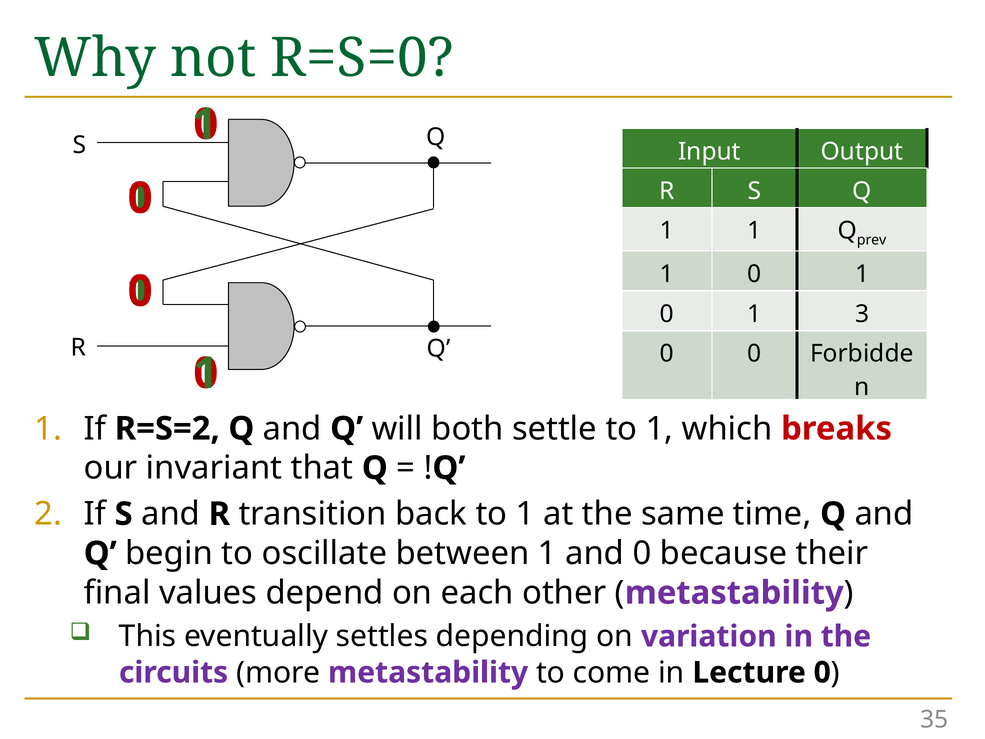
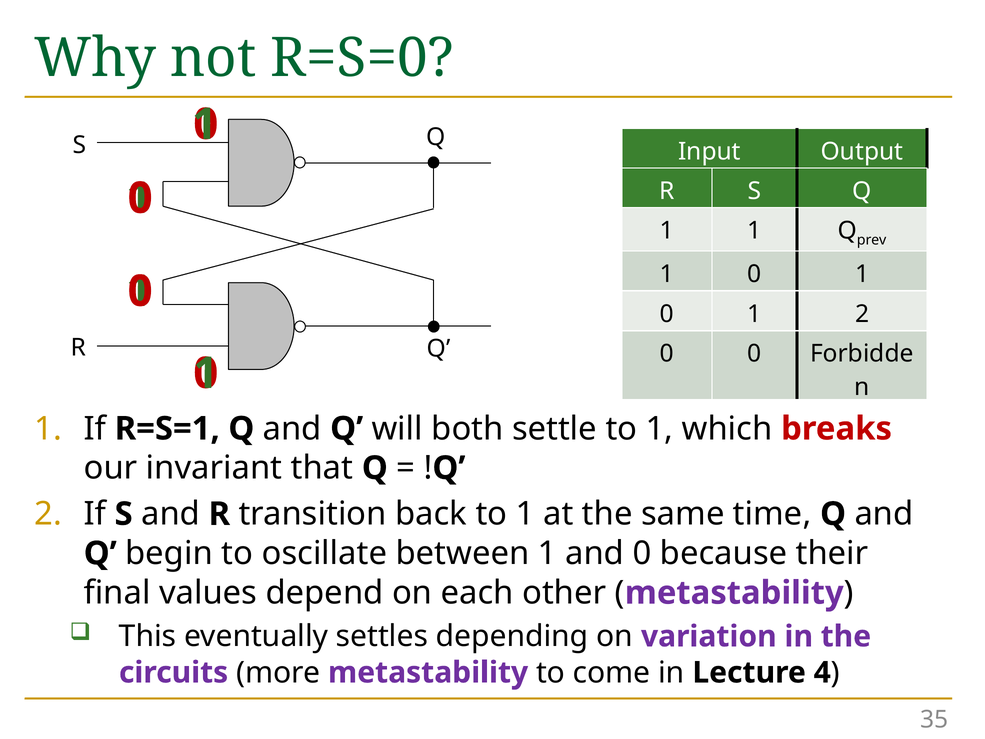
1 3: 3 -> 2
R=S=2: R=S=2 -> R=S=1
Lecture 0: 0 -> 4
